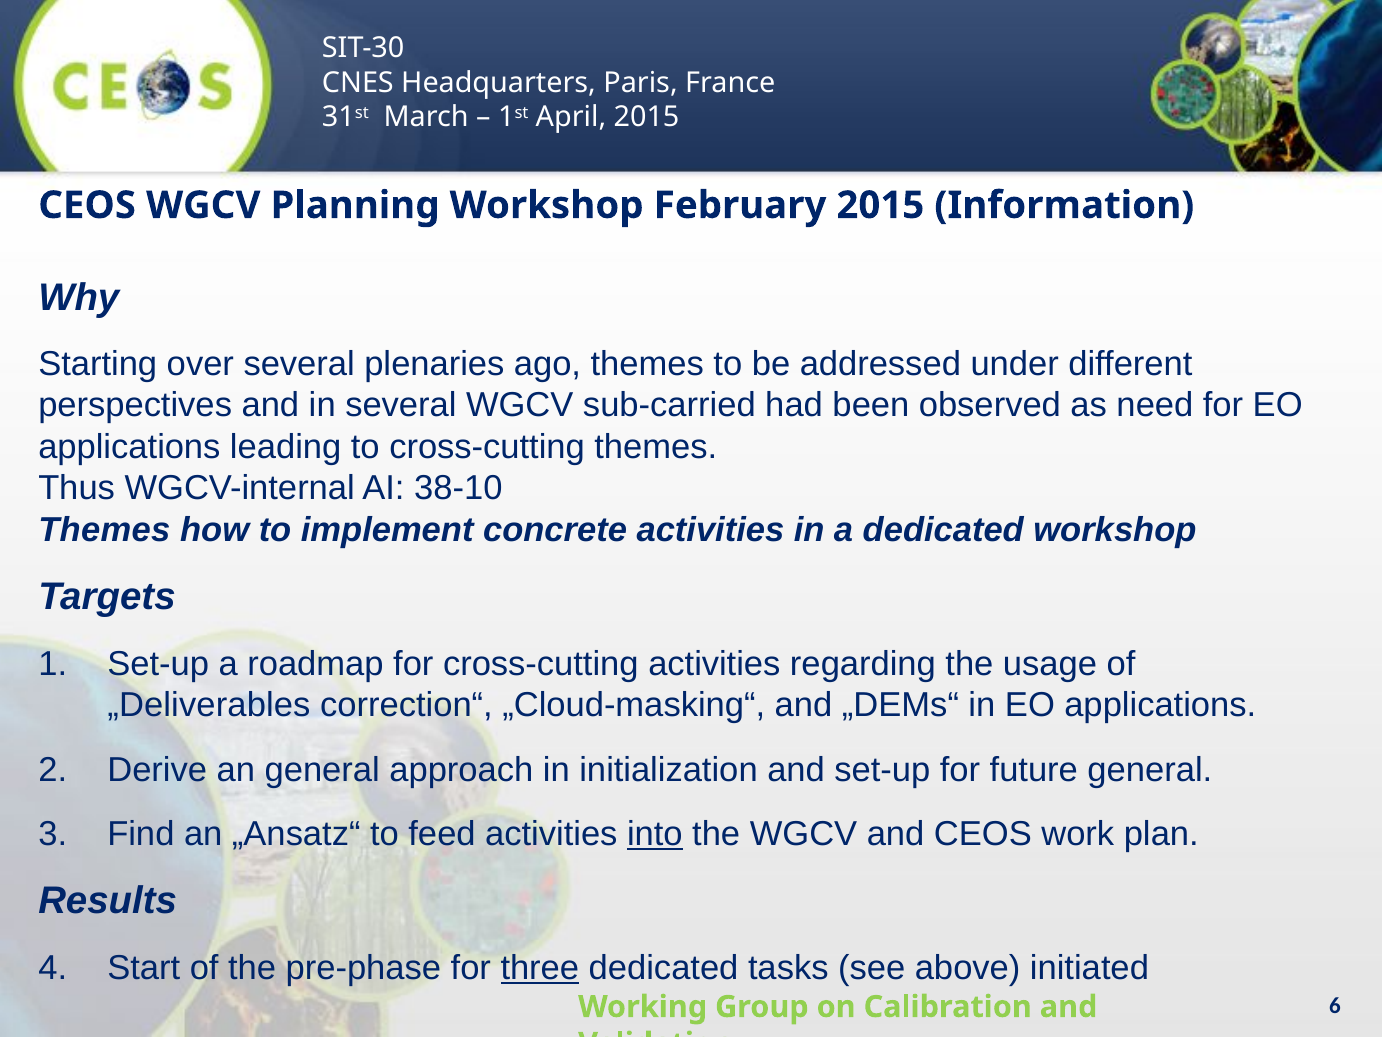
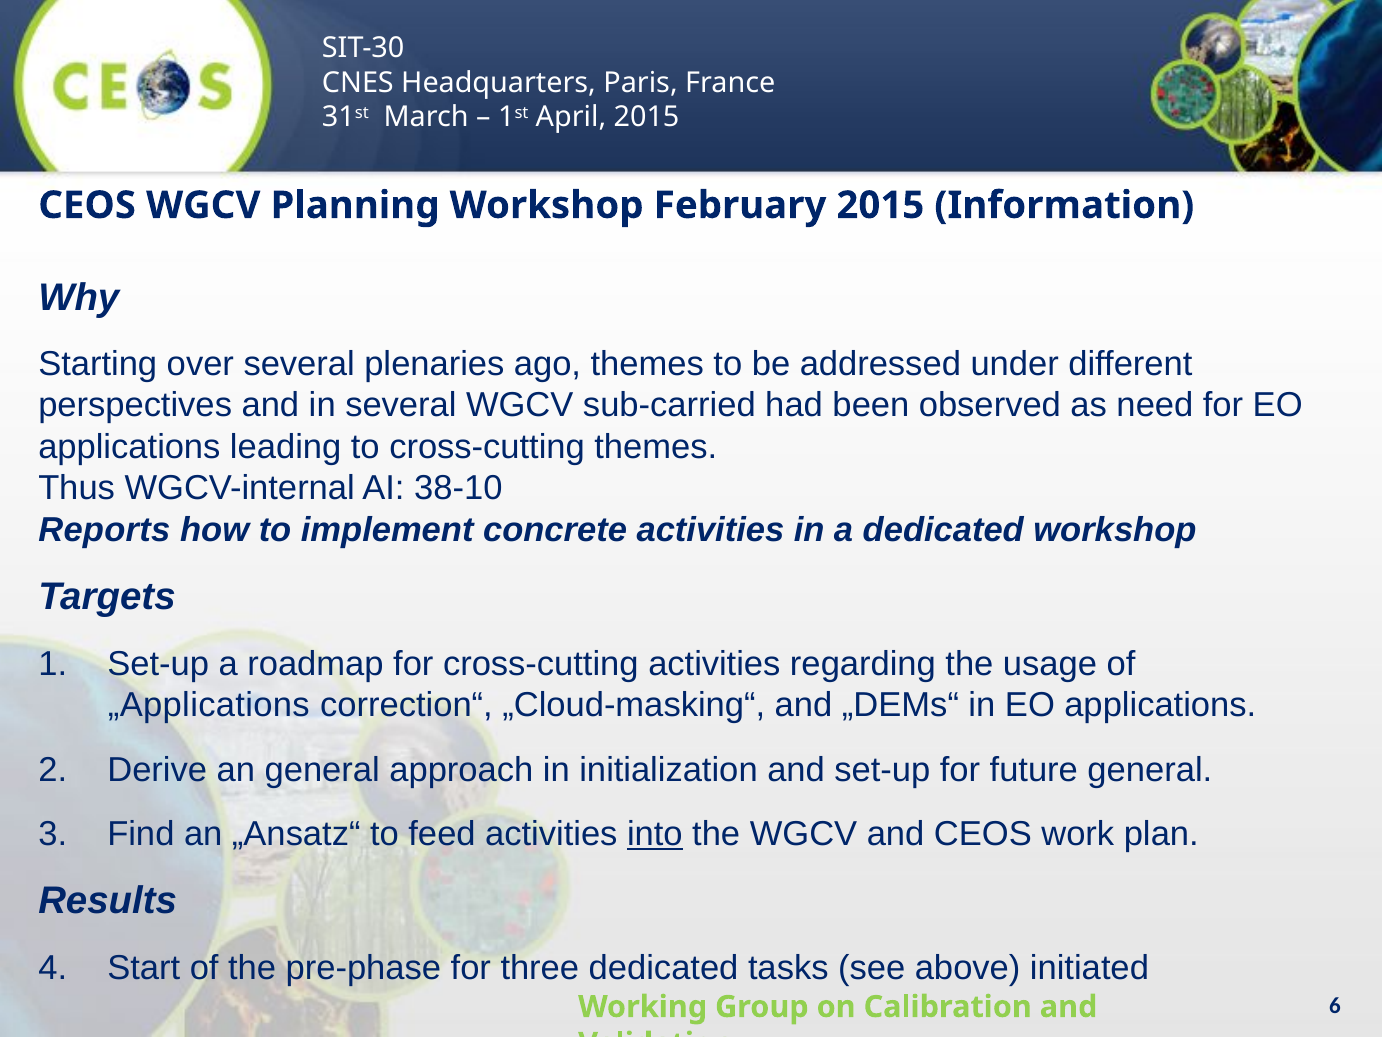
Themes at (104, 530): Themes -> Reports
„Deliverables: „Deliverables -> „Applications
three underline: present -> none
